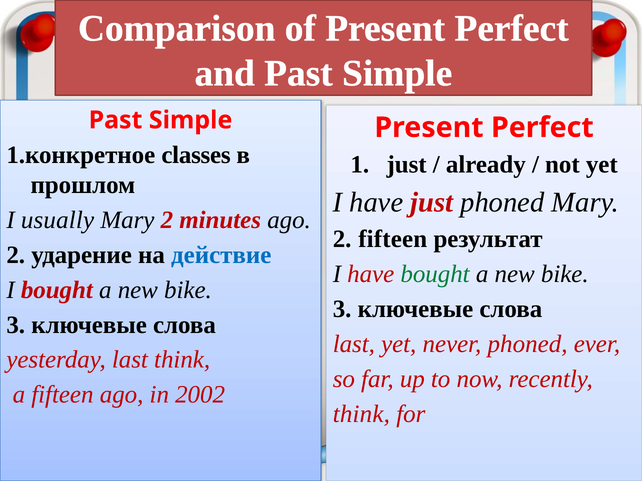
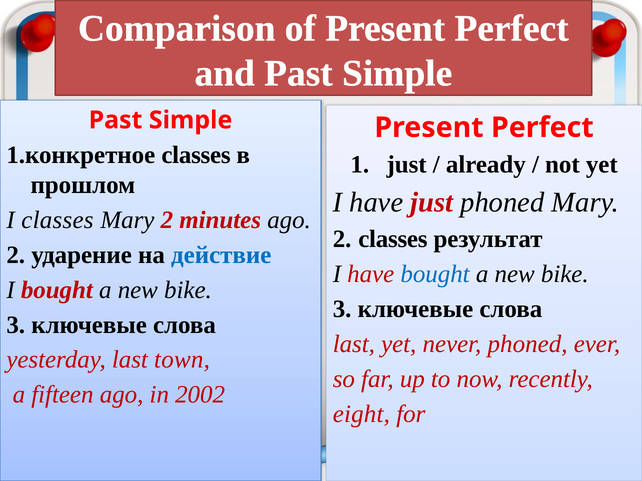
I usually: usually -> classes
2 fifteen: fifteen -> classes
bought at (435, 274) colour: green -> blue
last think: think -> town
think at (361, 414): think -> eight
